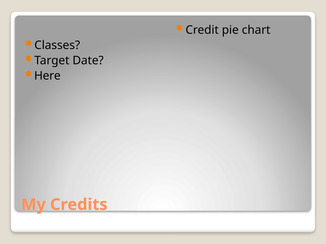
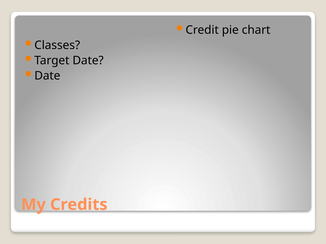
Here at (47, 76): Here -> Date
